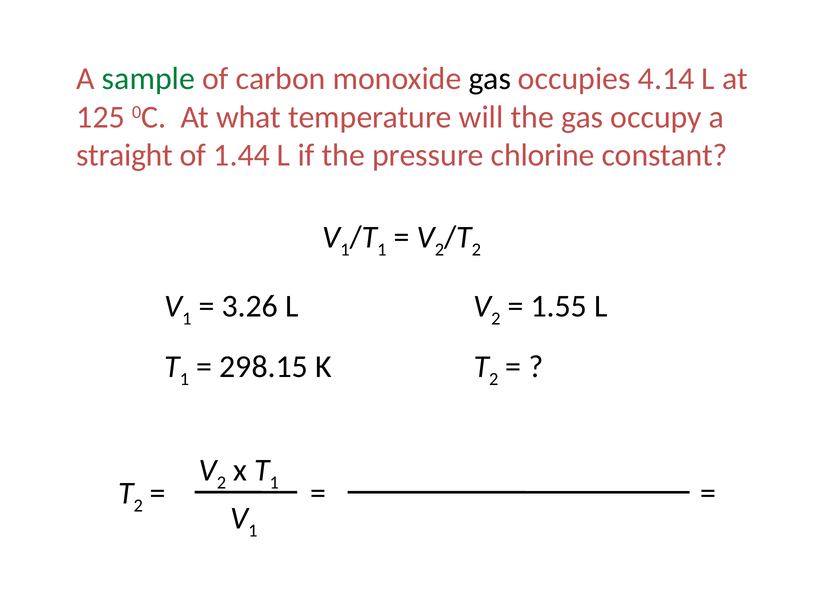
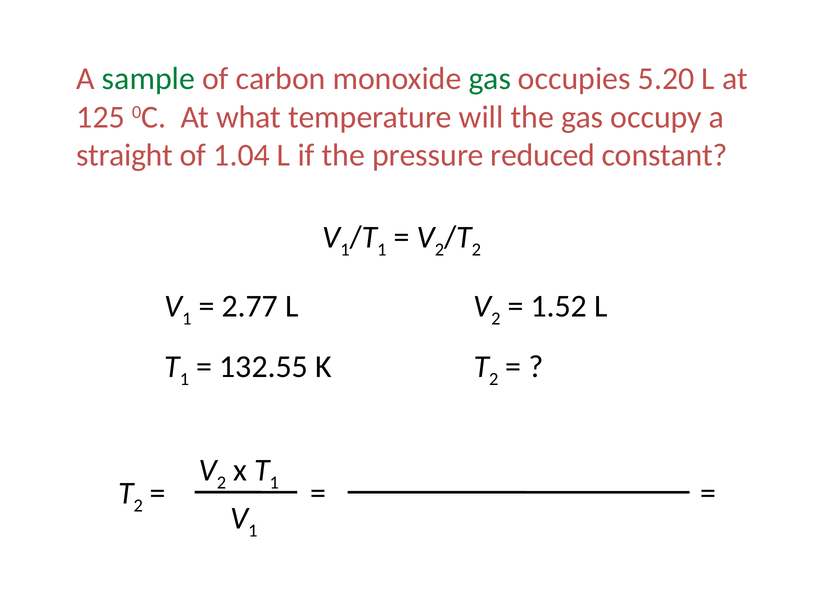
gas at (490, 79) colour: black -> green
4.14: 4.14 -> 5.20
1.44: 1.44 -> 1.04
chlorine: chlorine -> reduced
3.26: 3.26 -> 2.77
1.55: 1.55 -> 1.52
298.15: 298.15 -> 132.55
